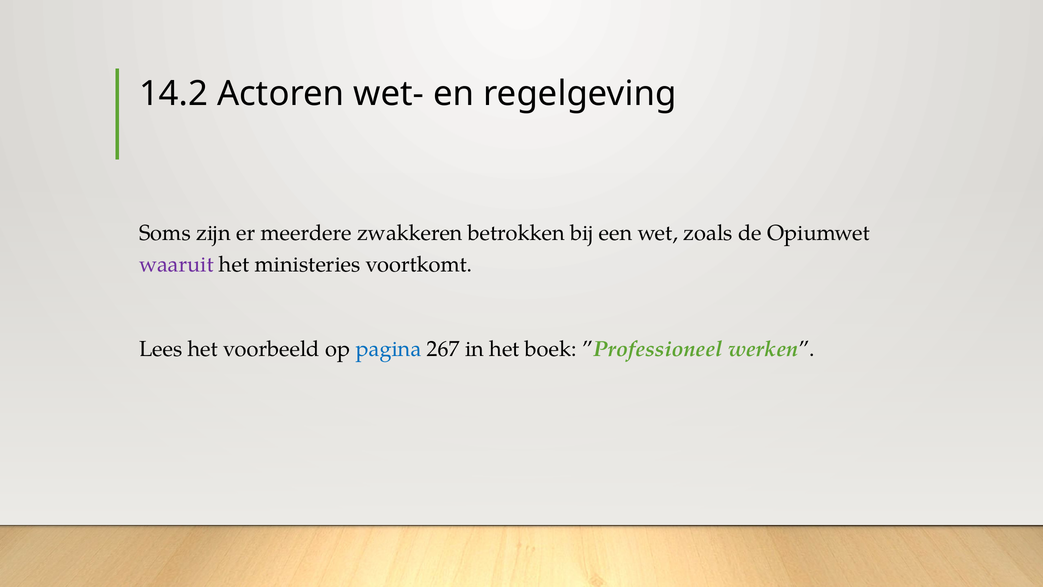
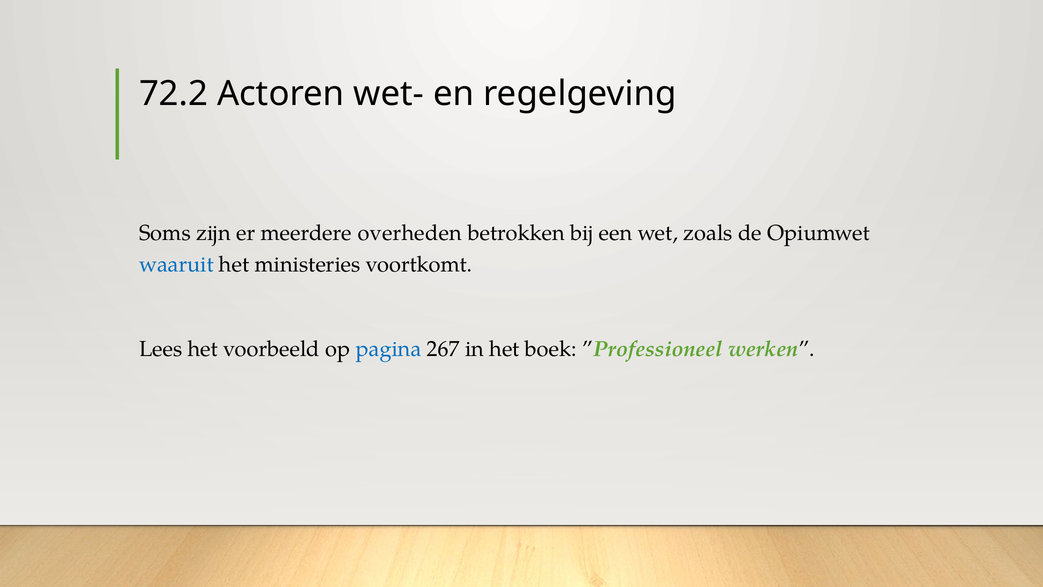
14.2: 14.2 -> 72.2
zwakkeren: zwakkeren -> overheden
waaruit colour: purple -> blue
